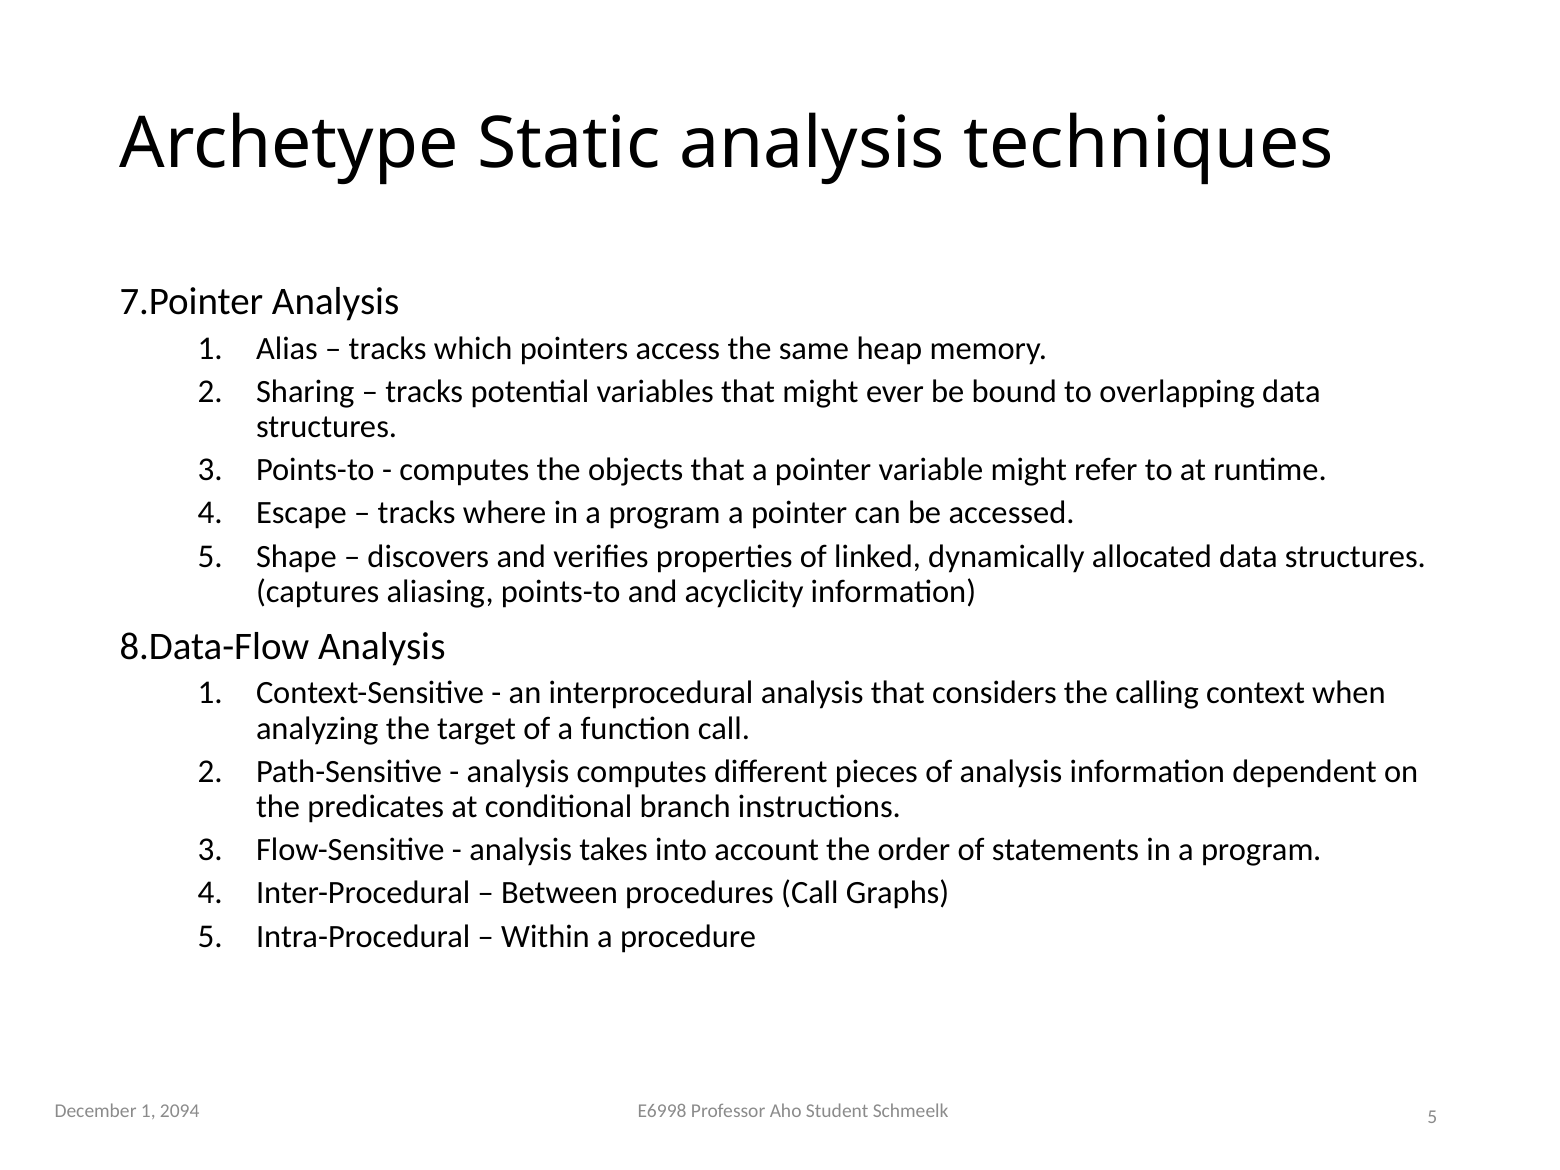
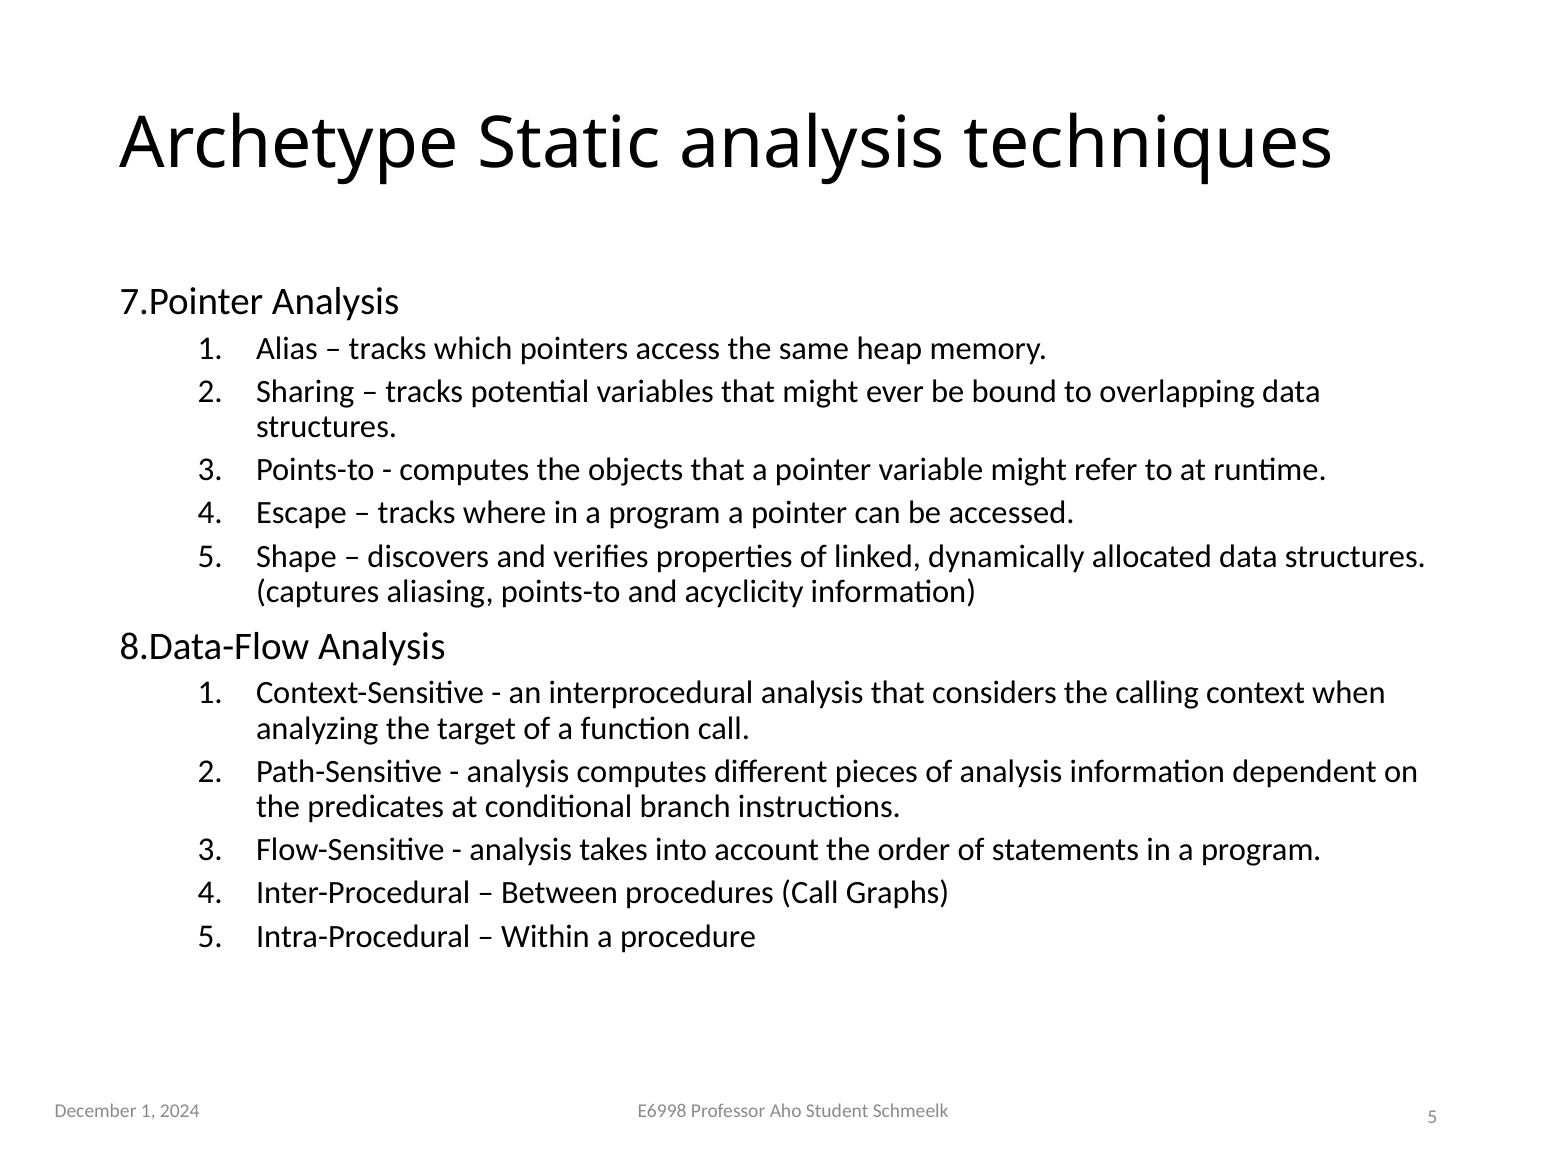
2094: 2094 -> 2024
